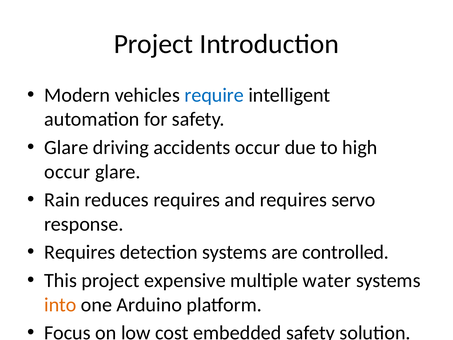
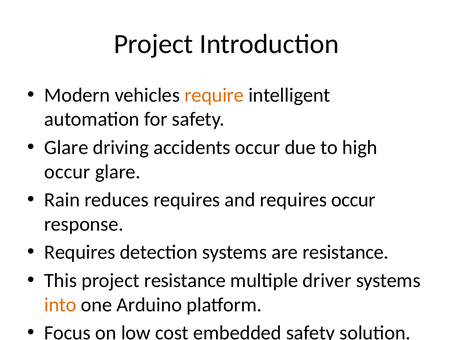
require colour: blue -> orange
requires servo: servo -> occur
are controlled: controlled -> resistance
project expensive: expensive -> resistance
water: water -> driver
